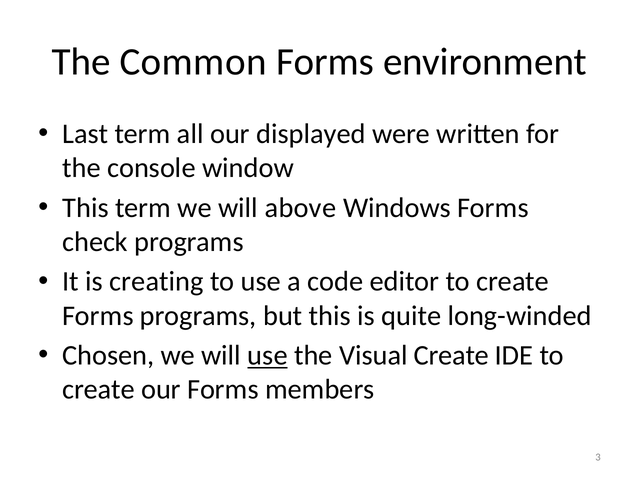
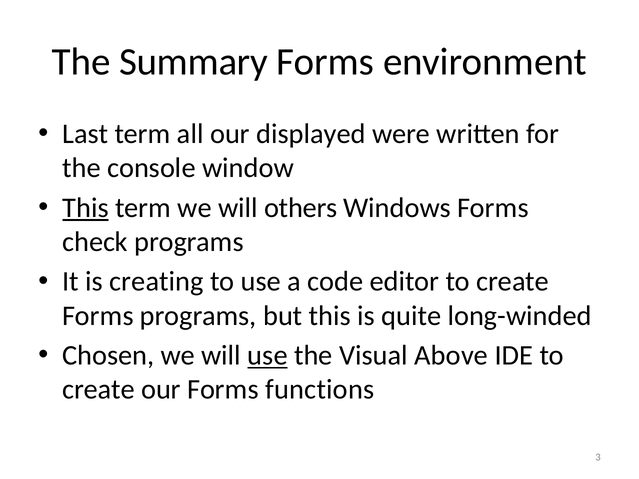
Common: Common -> Summary
This at (85, 208) underline: none -> present
above: above -> others
Visual Create: Create -> Above
members: members -> functions
